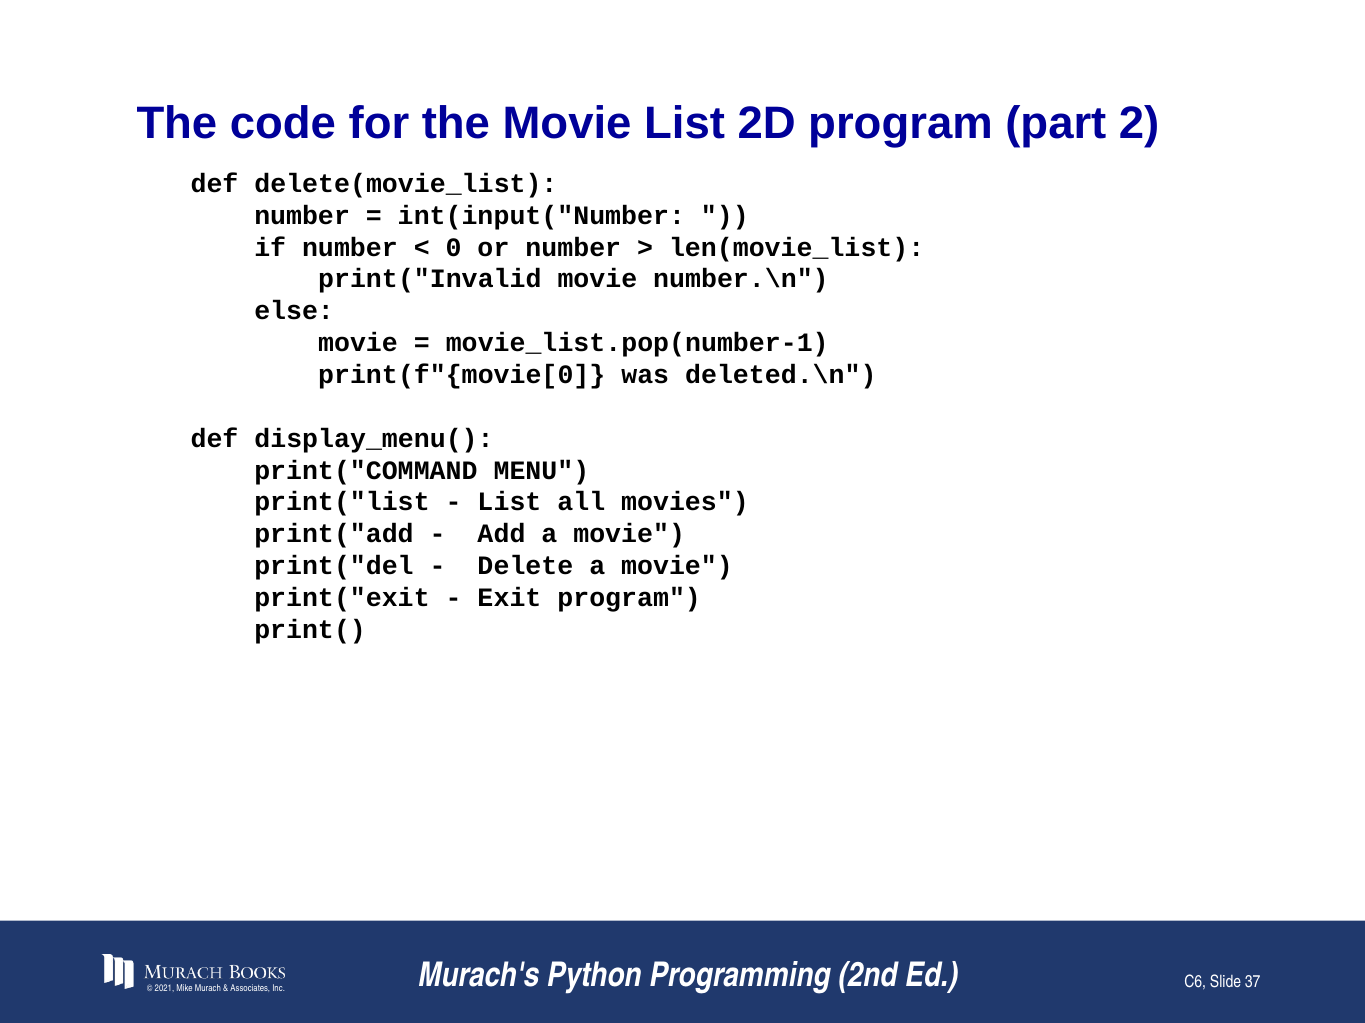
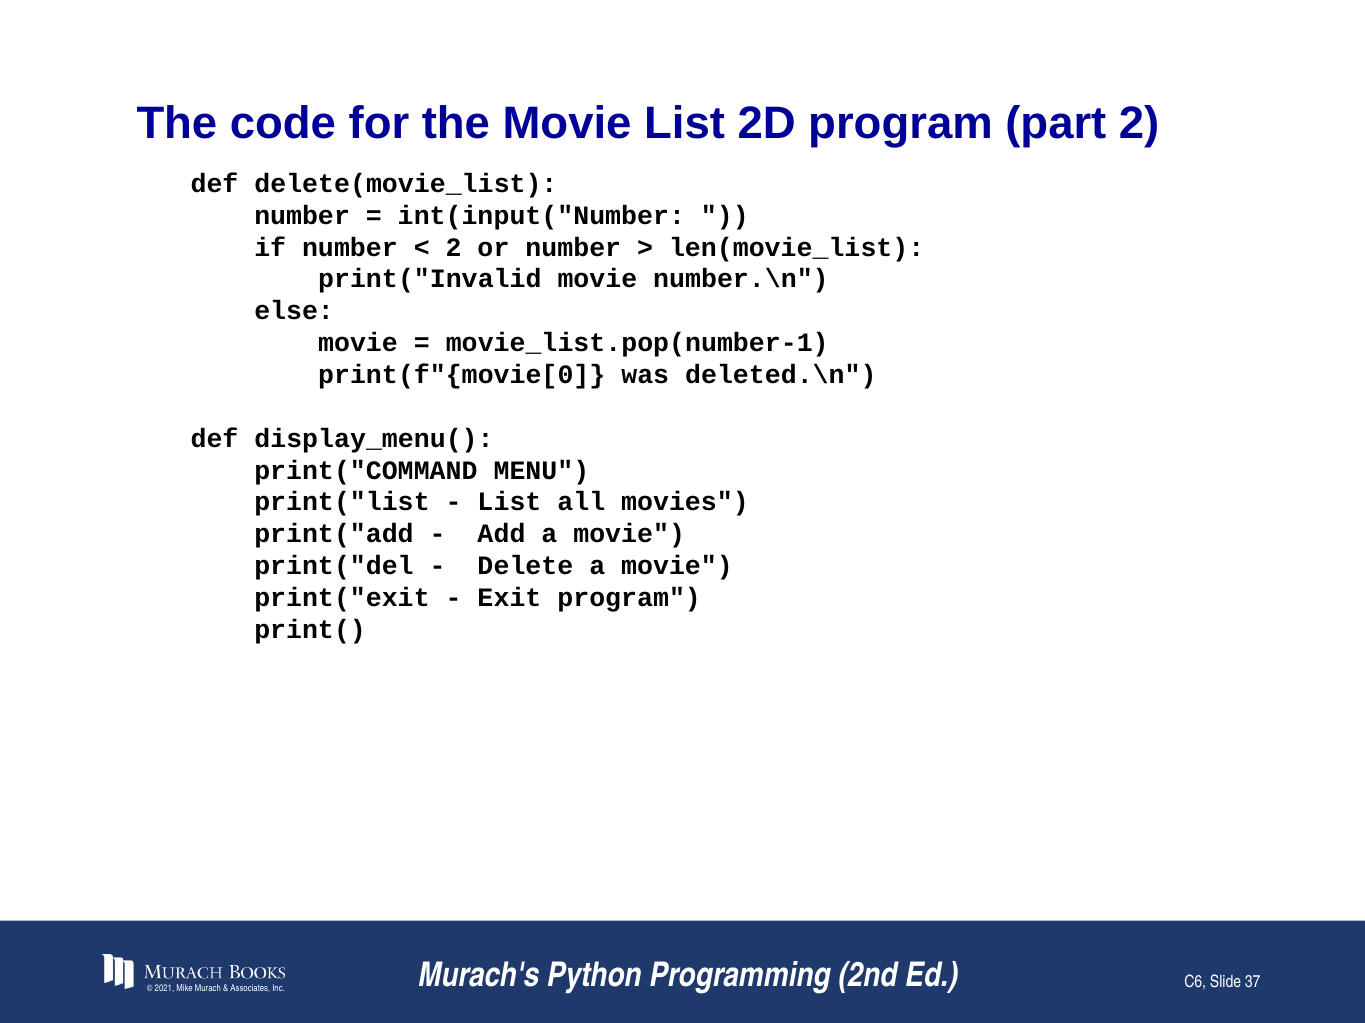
0 at (454, 248): 0 -> 2
